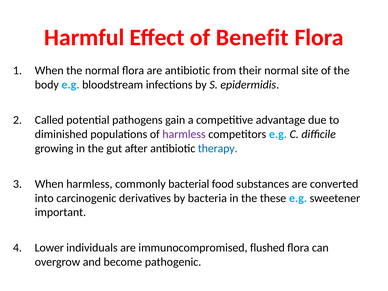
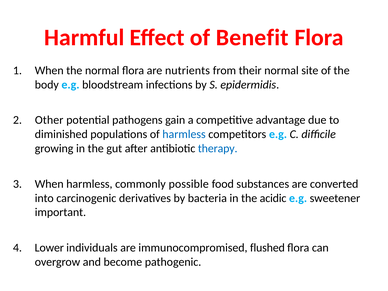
are antibiotic: antibiotic -> nutrients
Called: Called -> Other
harmless at (184, 134) colour: purple -> blue
bacterial: bacterial -> possible
these: these -> acidic
